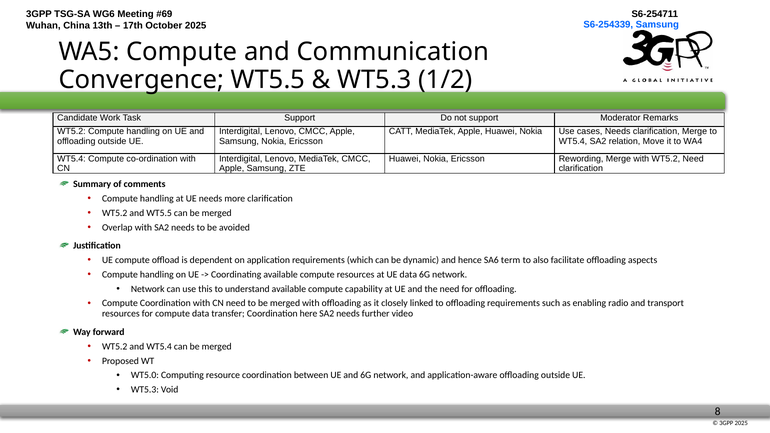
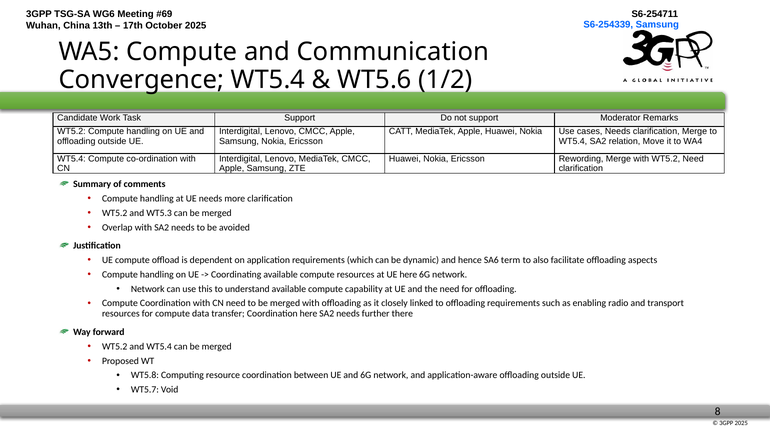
Convergence WT5.5: WT5.5 -> WT5.4
WT5.3 at (374, 80): WT5.3 -> WT5.6
and WT5.5: WT5.5 -> WT5.3
UE data: data -> here
video: video -> there
WT5.0: WT5.0 -> WT5.8
WT5.3 at (145, 390): WT5.3 -> WT5.7
